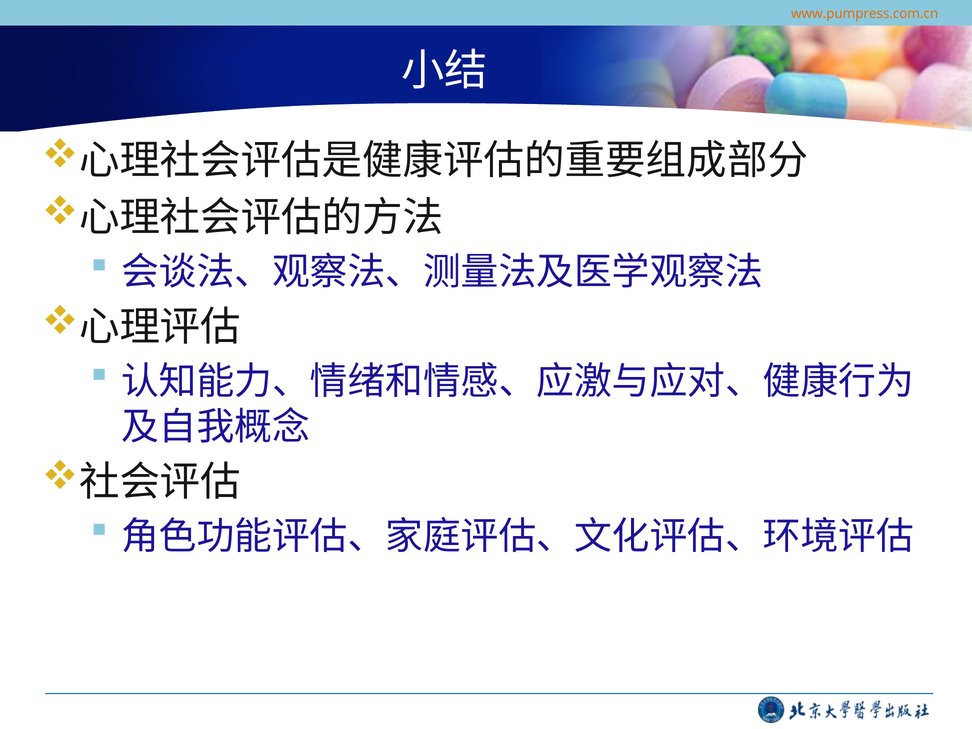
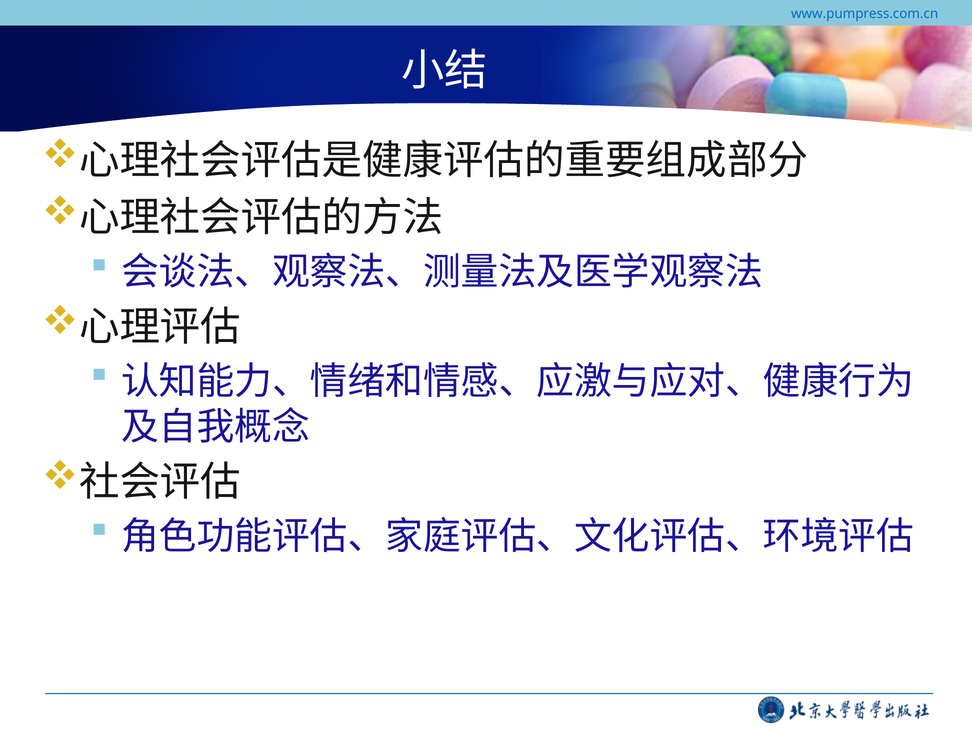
www.pumpress.com.cn colour: orange -> blue
